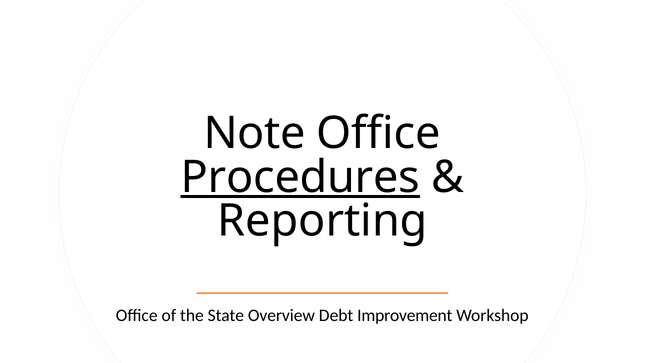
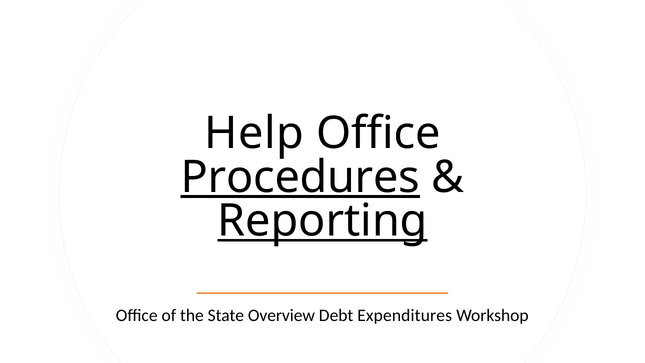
Note: Note -> Help
Reporting underline: none -> present
Improvement: Improvement -> Expenditures
